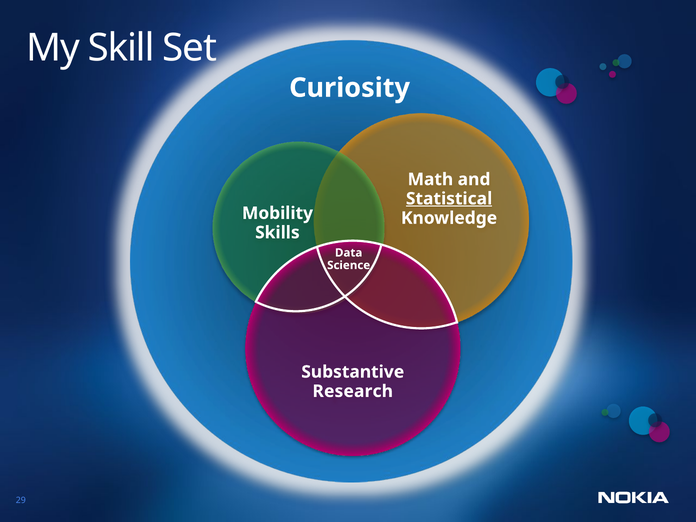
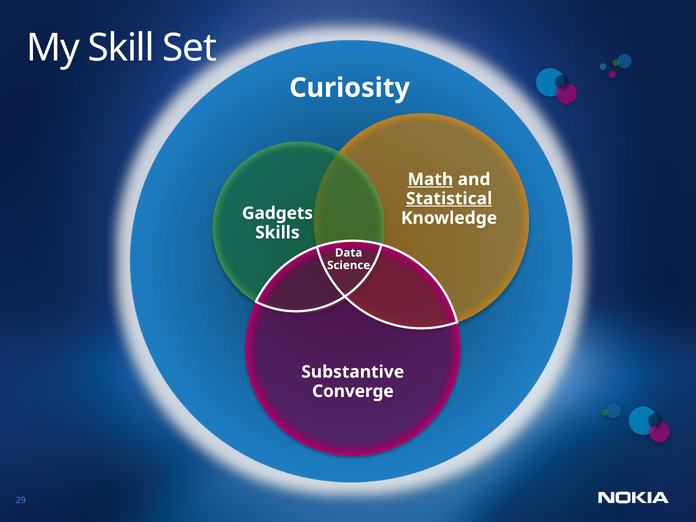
Math underline: none -> present
Mobility: Mobility -> Gadgets
Research: Research -> Converge
